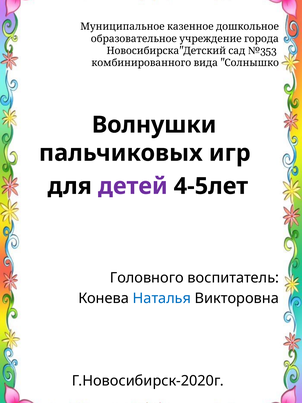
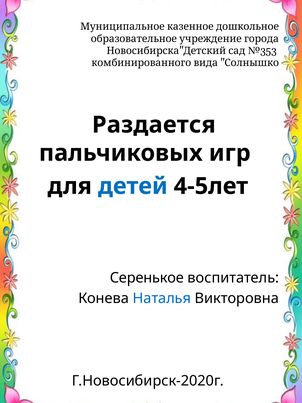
Волнушки: Волнушки -> Раздается
детей colour: purple -> blue
Головного: Головного -> Серенькое
